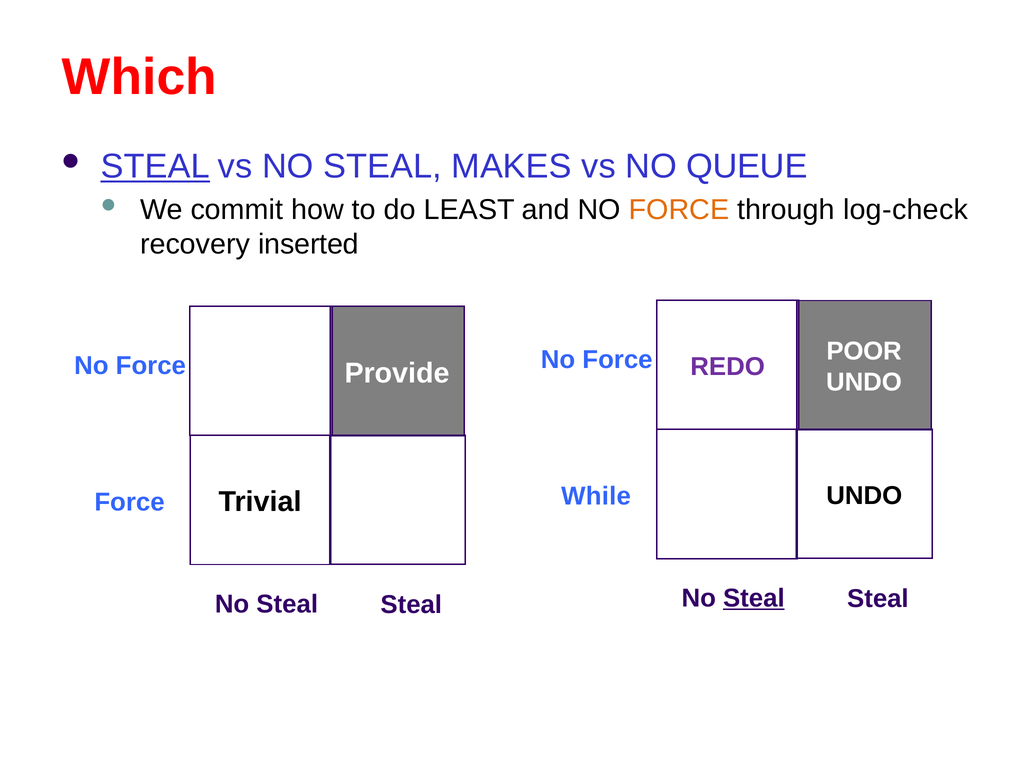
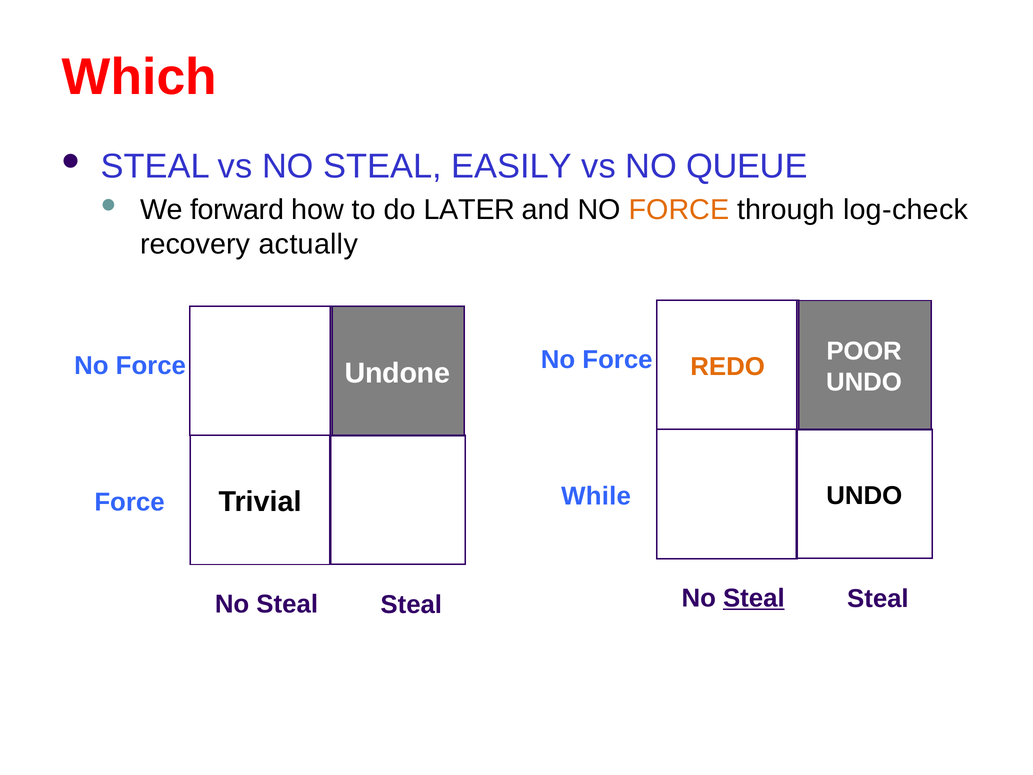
STEAL at (155, 166) underline: present -> none
MAKES: MAKES -> EASILY
commit: commit -> forward
LEAST: LEAST -> LATER
inserted: inserted -> actually
REDO colour: purple -> orange
Provide: Provide -> Undone
